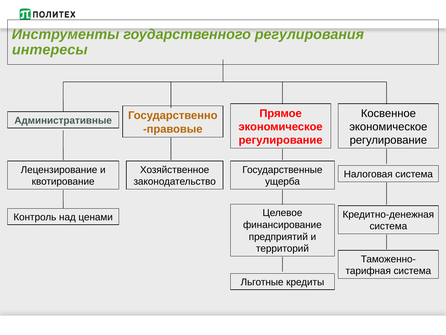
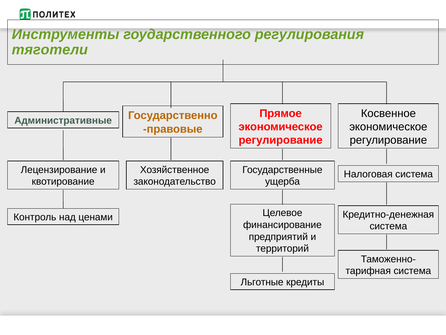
интересы: интересы -> тяготели
